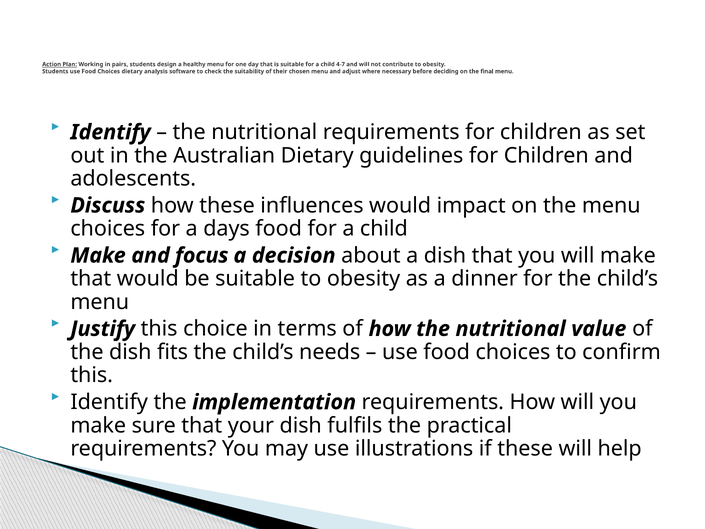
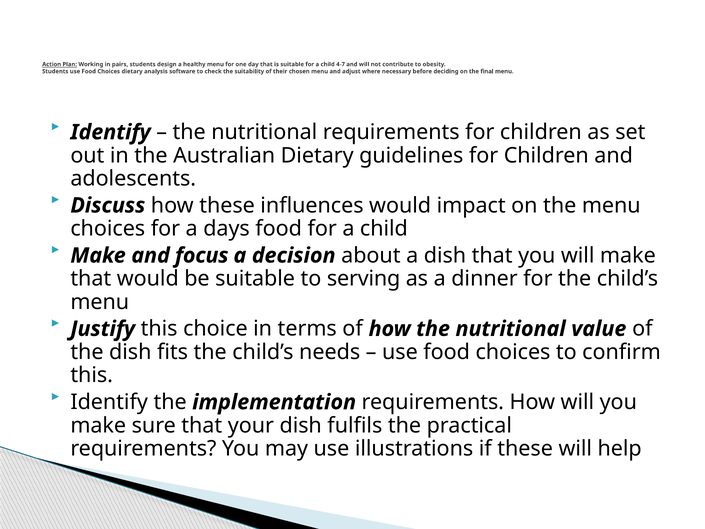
suitable to obesity: obesity -> serving
